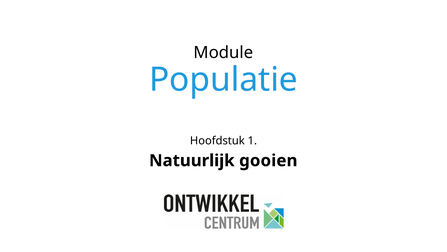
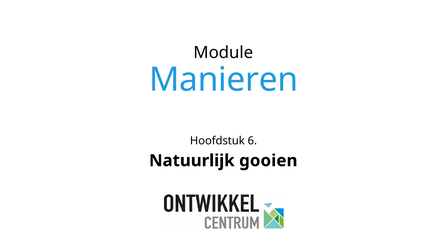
Populatie: Populatie -> Manieren
1: 1 -> 6
